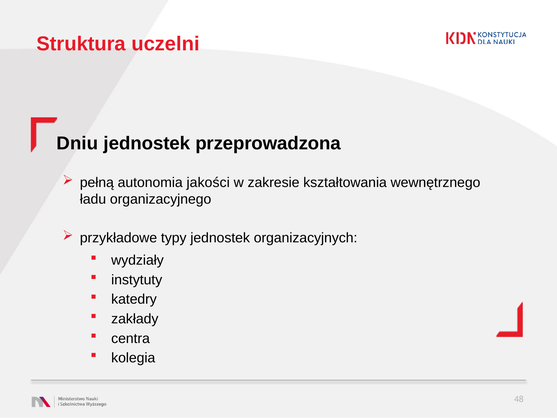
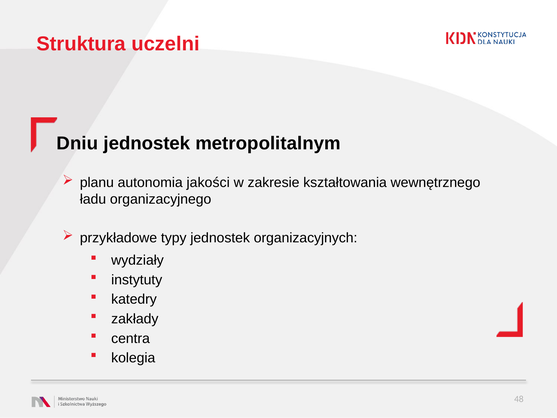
przeprowadzona: przeprowadzona -> metropolitalnym
pełną: pełną -> planu
